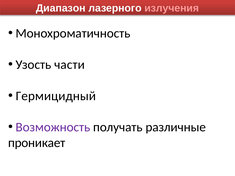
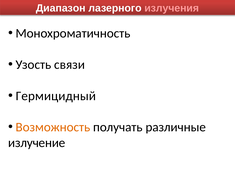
части: части -> связи
Возможность colour: purple -> orange
проникает: проникает -> излучение
